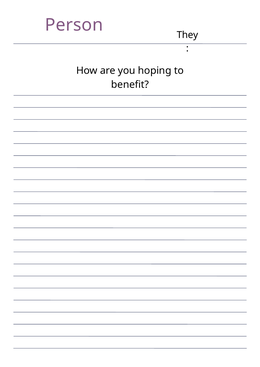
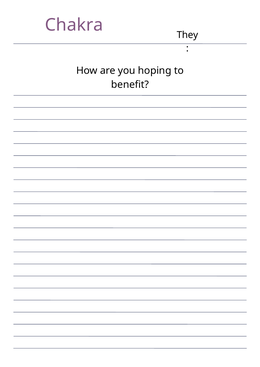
Person: Person -> Chakra
